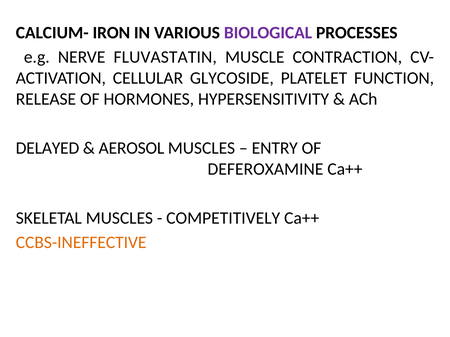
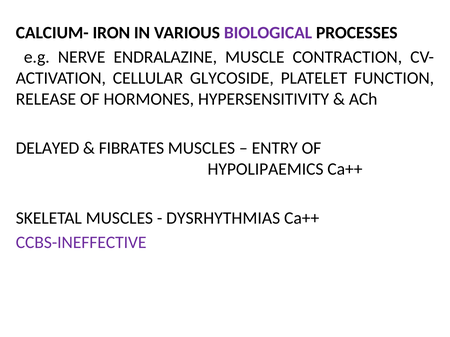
FLUVASTATIN: FLUVASTATIN -> ENDRALAZINE
AEROSOL: AEROSOL -> FIBRATES
DEFEROXAMINE: DEFEROXAMINE -> HYPOLIPAEMICS
COMPETITIVELY: COMPETITIVELY -> DYSRHYTHMIAS
CCBS-INEFFECTIVE colour: orange -> purple
